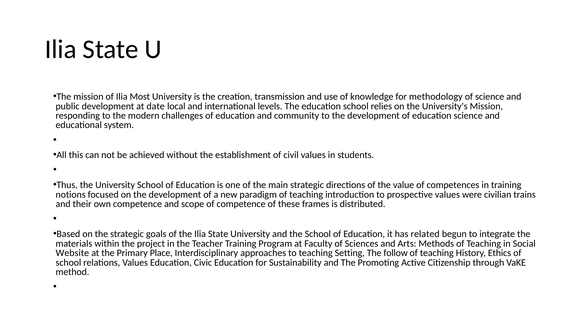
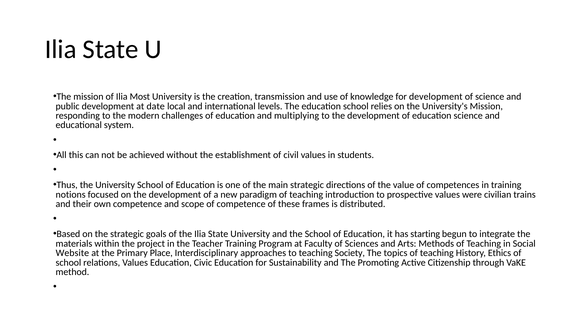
for methodology: methodology -> development
community: community -> multiplying
related: related -> starting
Setting: Setting -> Society
follow: follow -> topics
